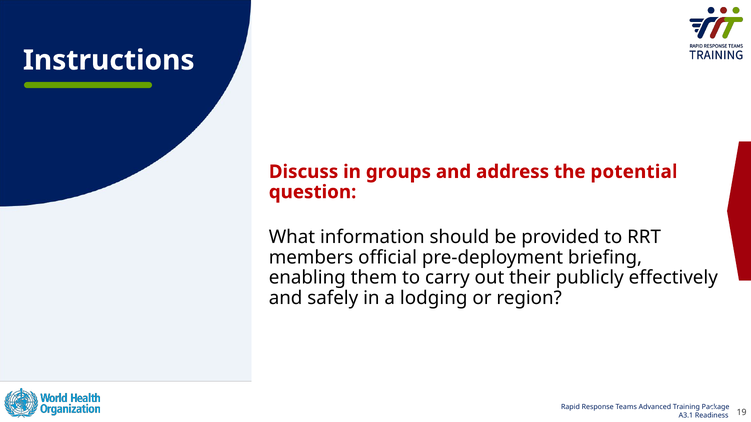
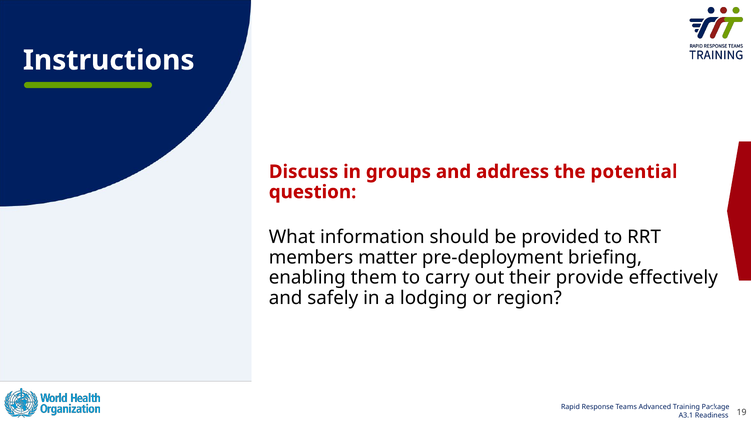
official: official -> matter
publicly: publicly -> provide
